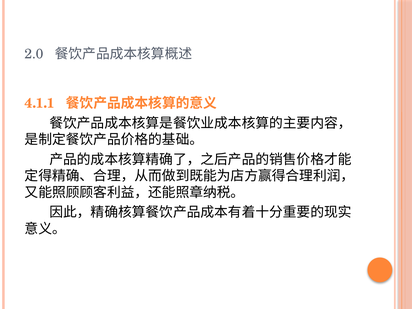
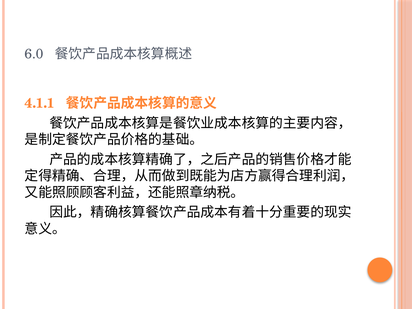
2.0: 2.0 -> 6.0
